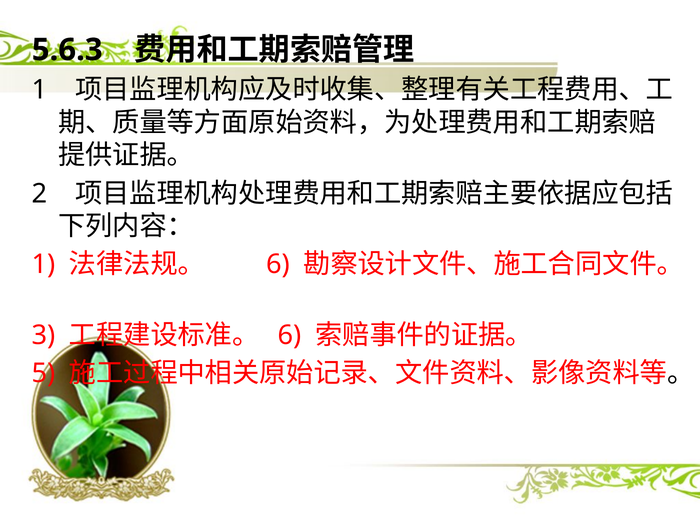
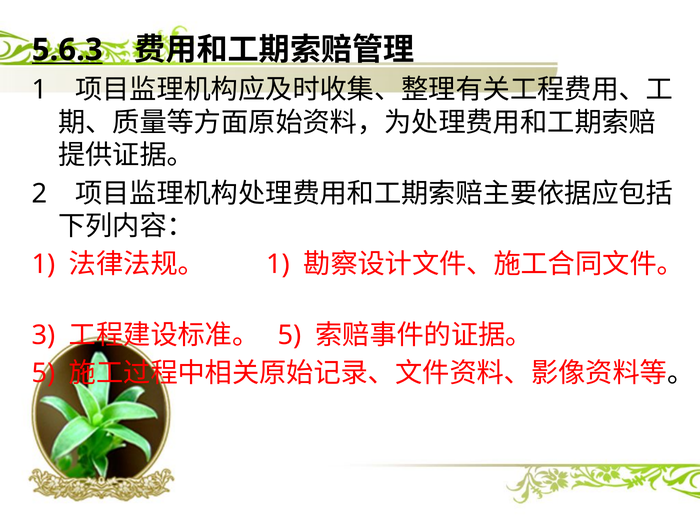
5.6.3 underline: none -> present
6 at (278, 264): 6 -> 1
6 at (290, 335): 6 -> 5
